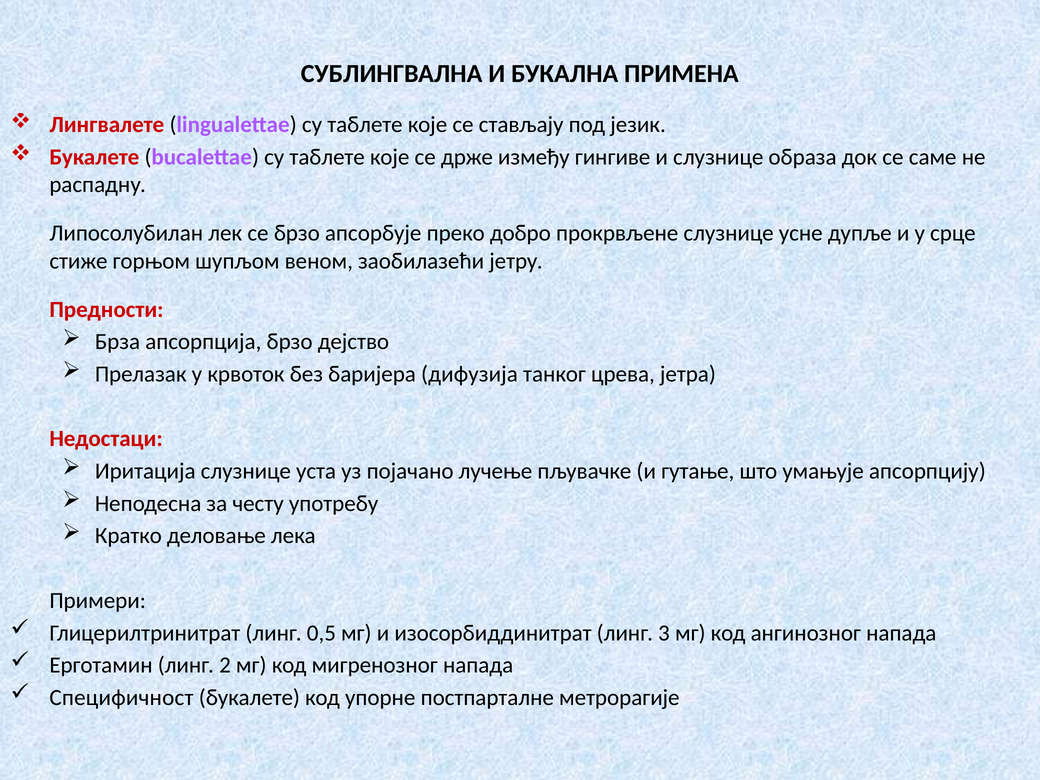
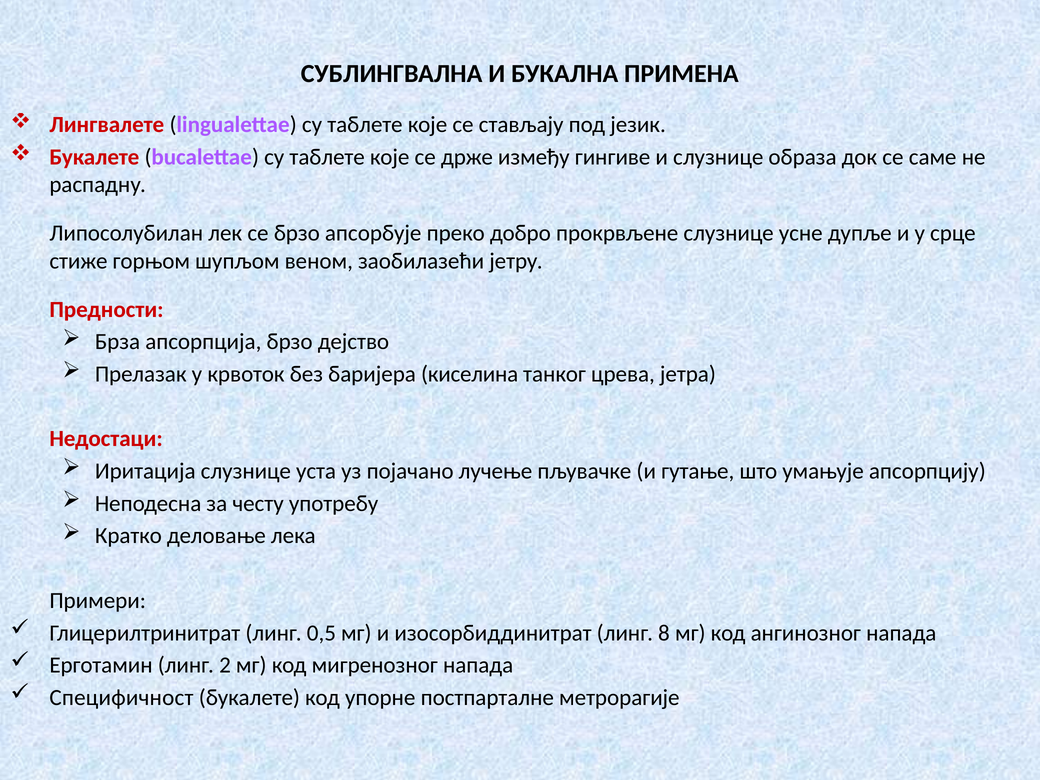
дифузија: дифузија -> киселина
3: 3 -> 8
